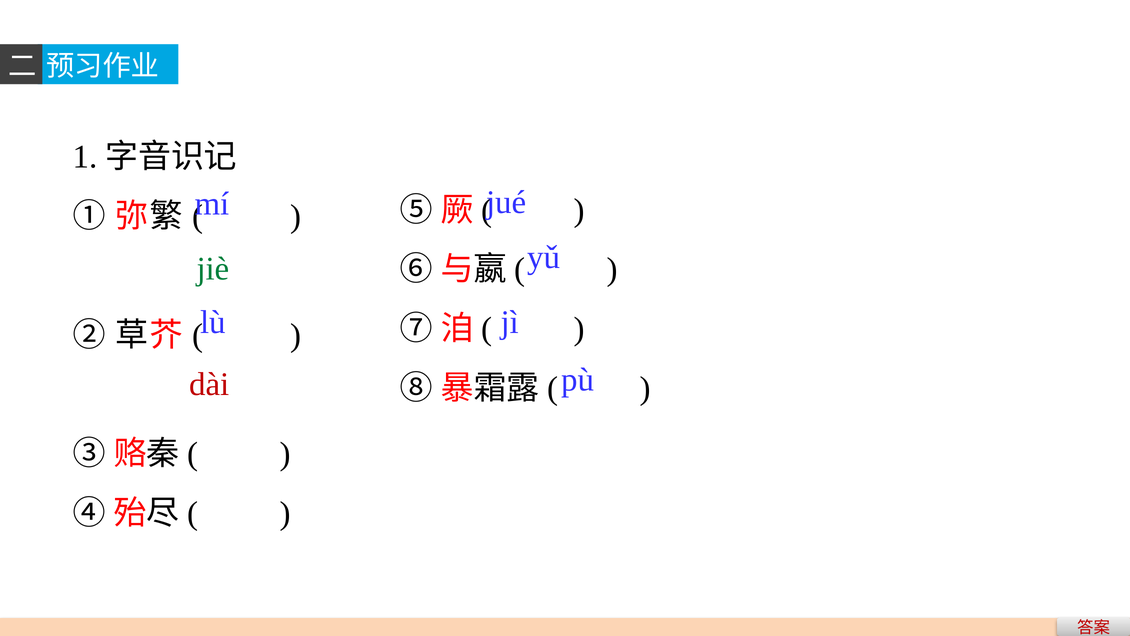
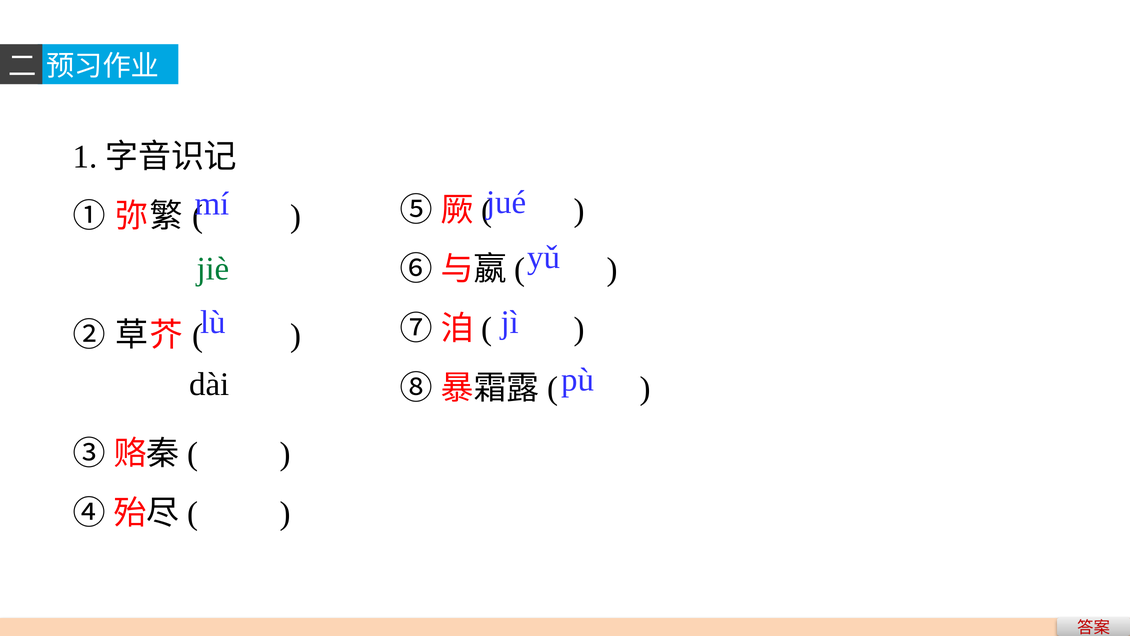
dài colour: red -> black
